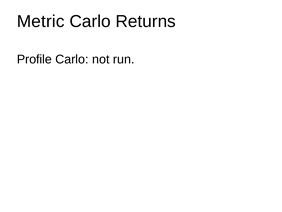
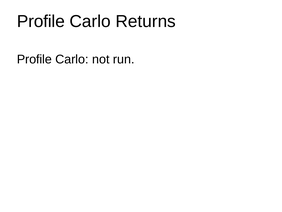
Metric at (41, 21): Metric -> Profile
